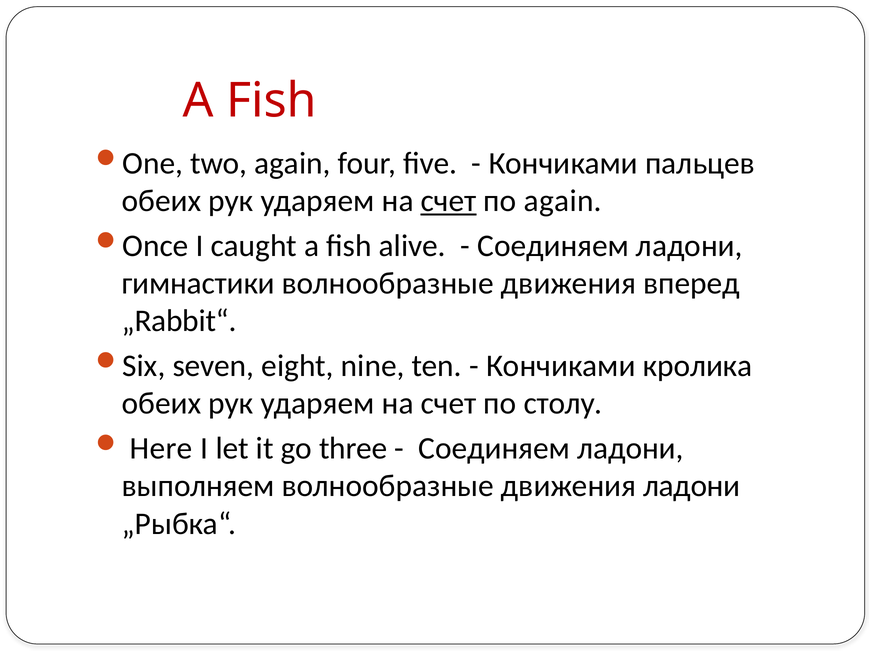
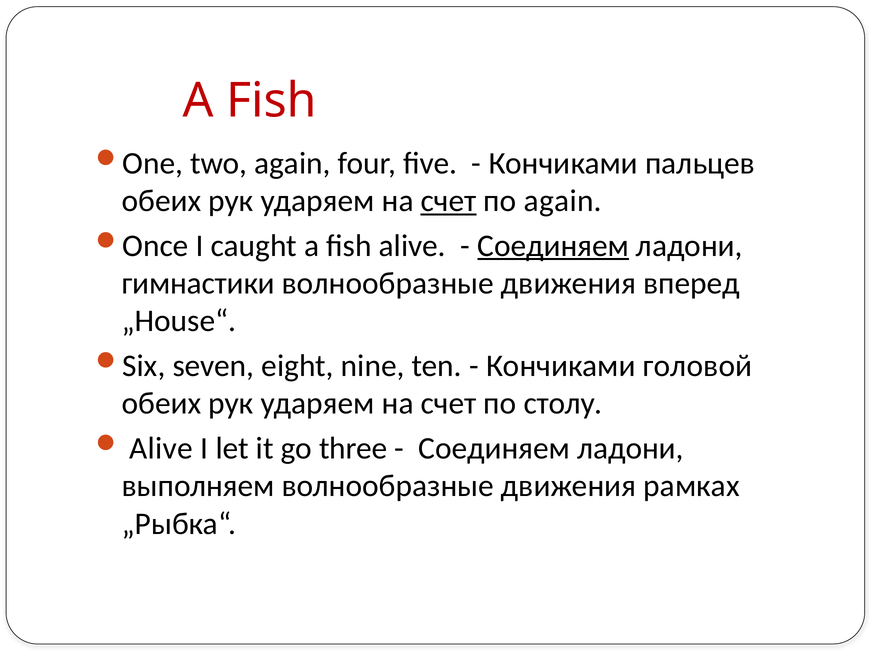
Соединяем at (553, 246) underline: none -> present
„Rabbit“: „Rabbit“ -> „House“
кролика: кролика -> головой
Here at (161, 448): Here -> Alive
движения ладони: ладони -> рамках
